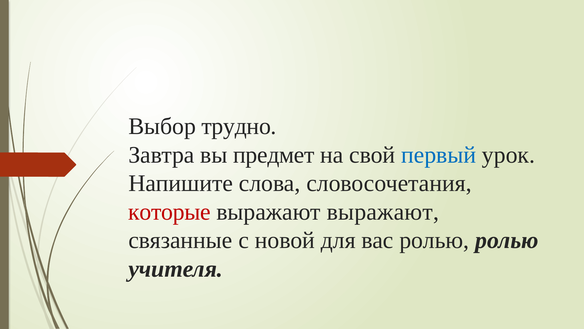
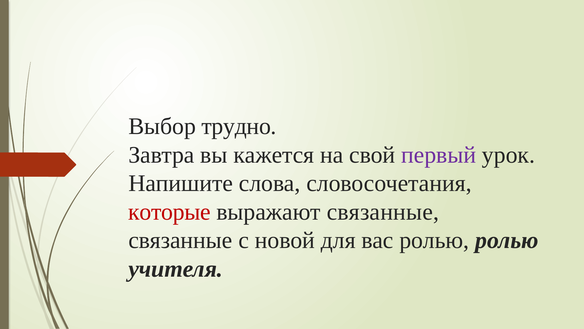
предмет: предмет -> кажется
первый colour: blue -> purple
выражают выражают: выражают -> связанные
